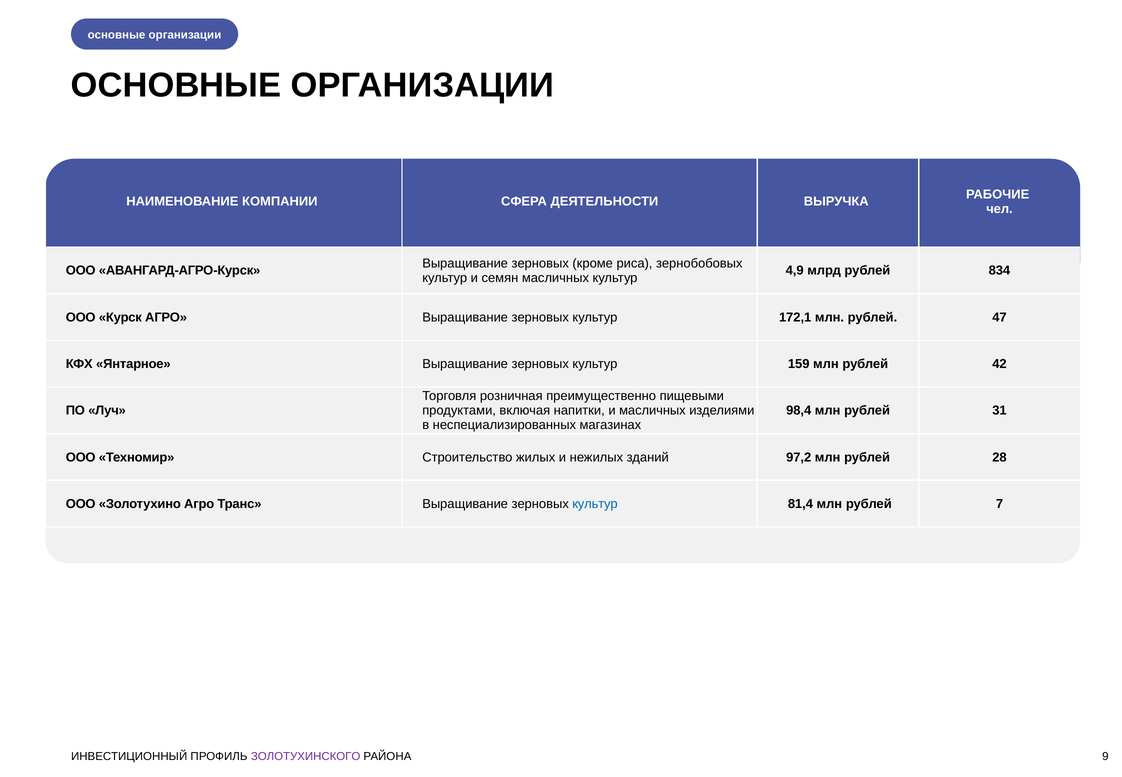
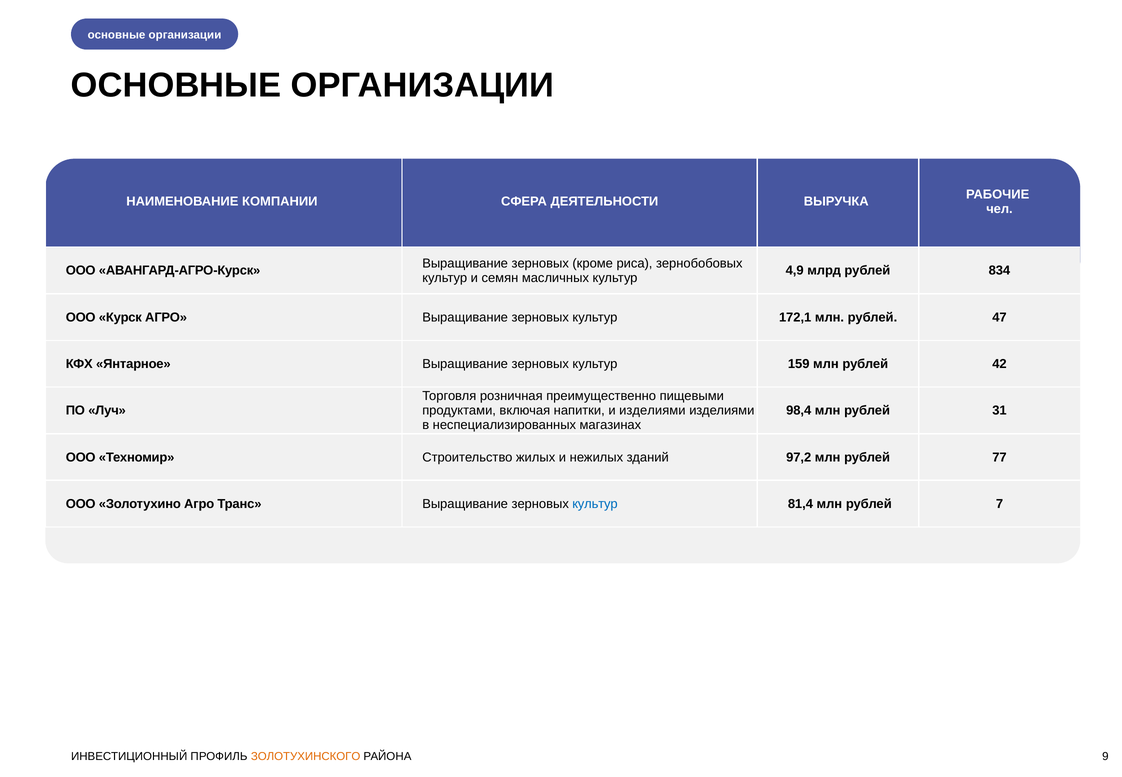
и масличных: масличных -> изделиями
28: 28 -> 77
ЗОЛОТУХИНСКОГО colour: purple -> orange
